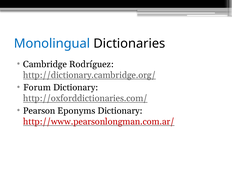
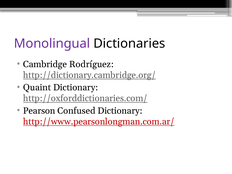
Monolingual colour: blue -> purple
Forum: Forum -> Quaint
Eponyms: Eponyms -> Confused
